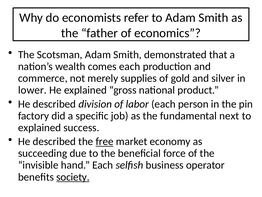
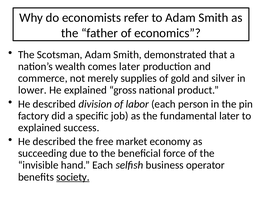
comes each: each -> later
fundamental next: next -> later
free underline: present -> none
